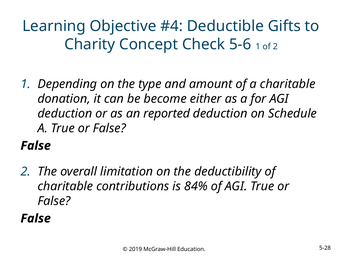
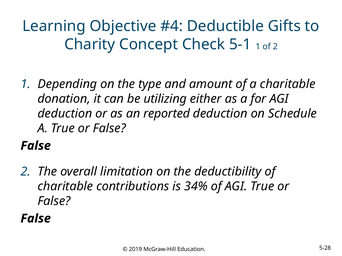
5-6: 5-6 -> 5-1
become: become -> utilizing
84%: 84% -> 34%
